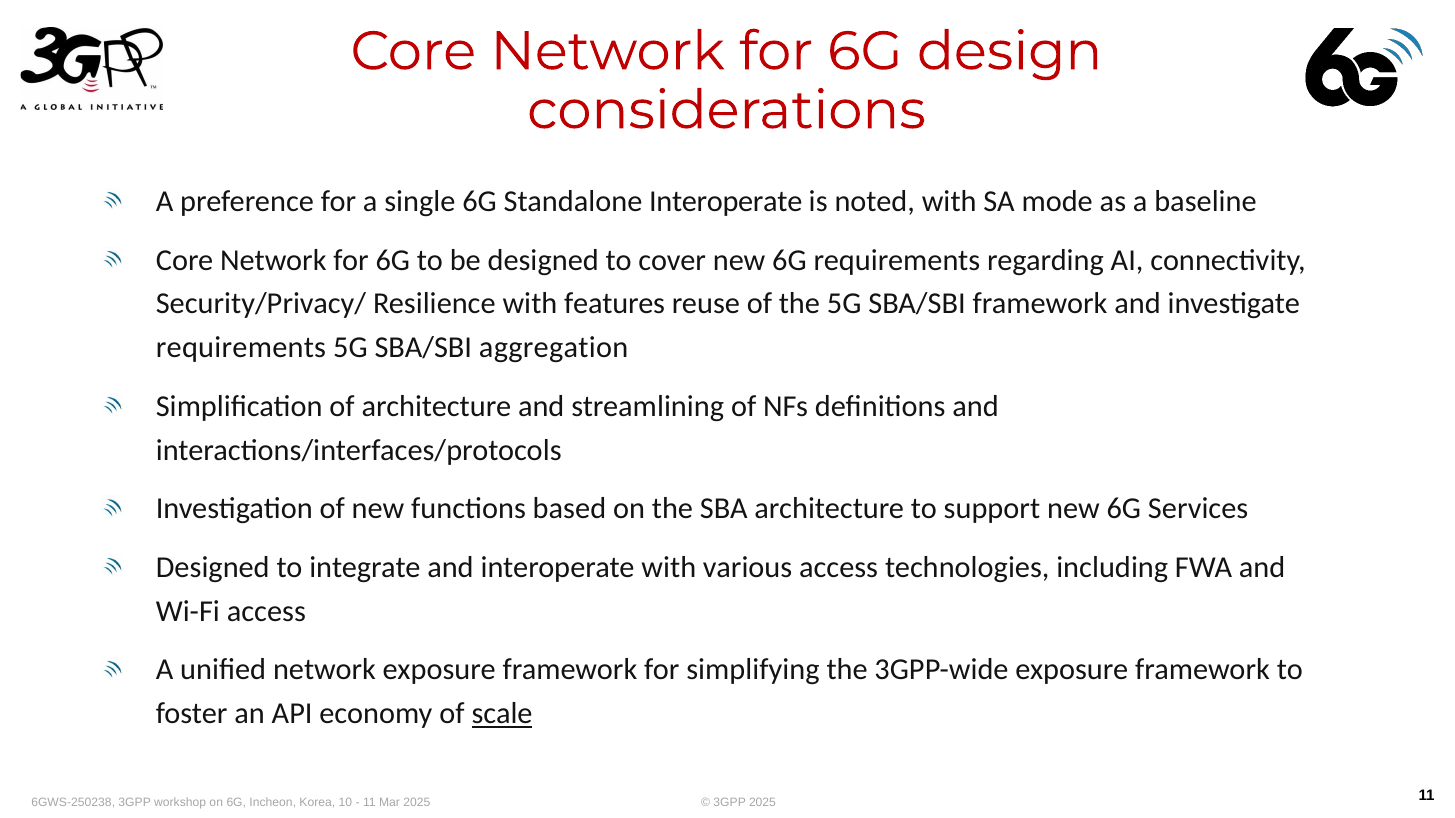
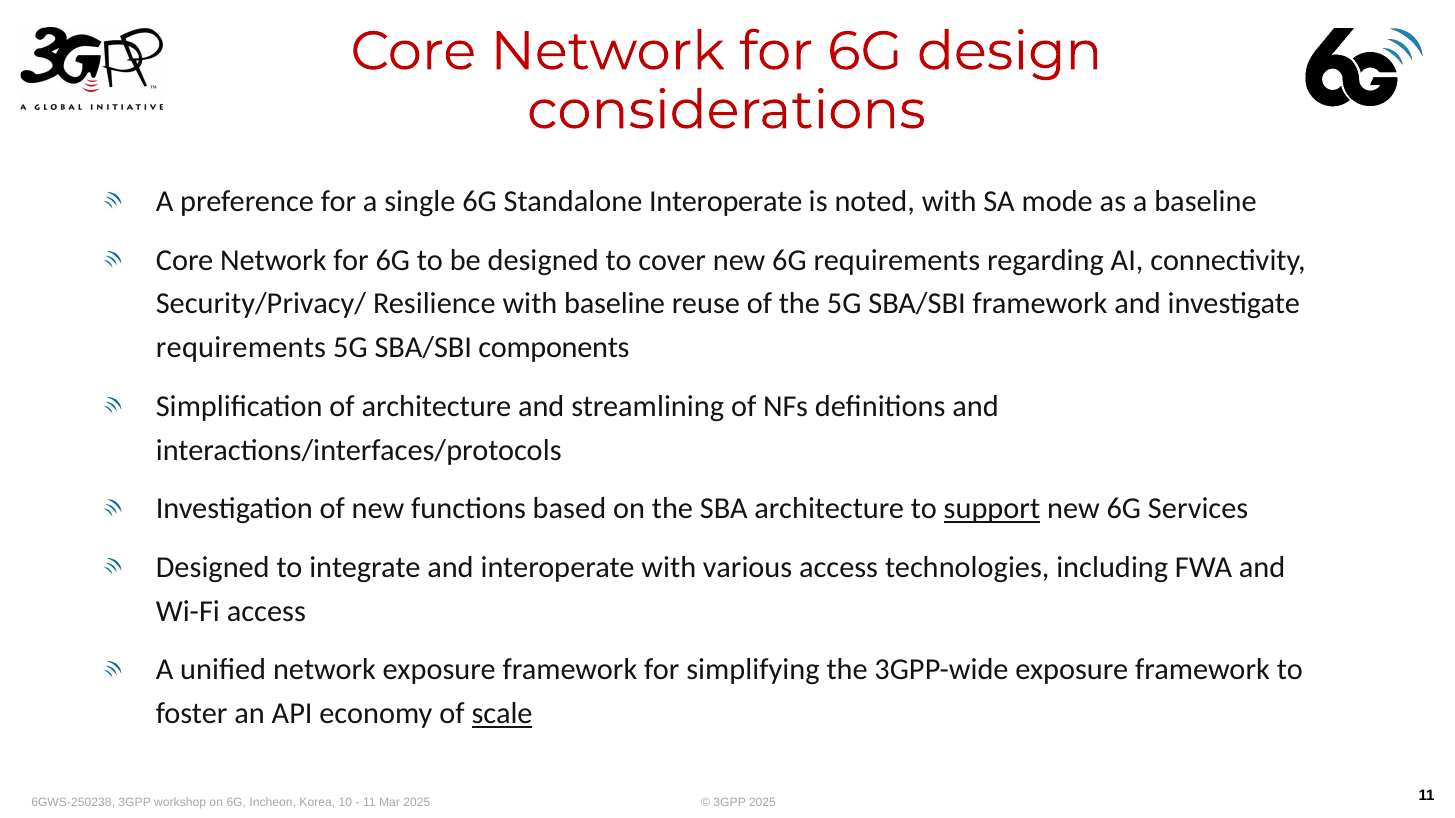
with features: features -> baseline
aggregation: aggregation -> components
support underline: none -> present
